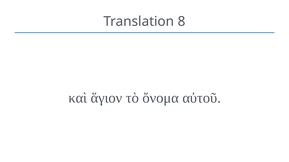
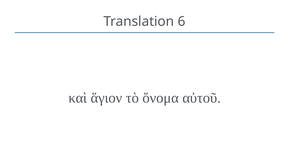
8: 8 -> 6
